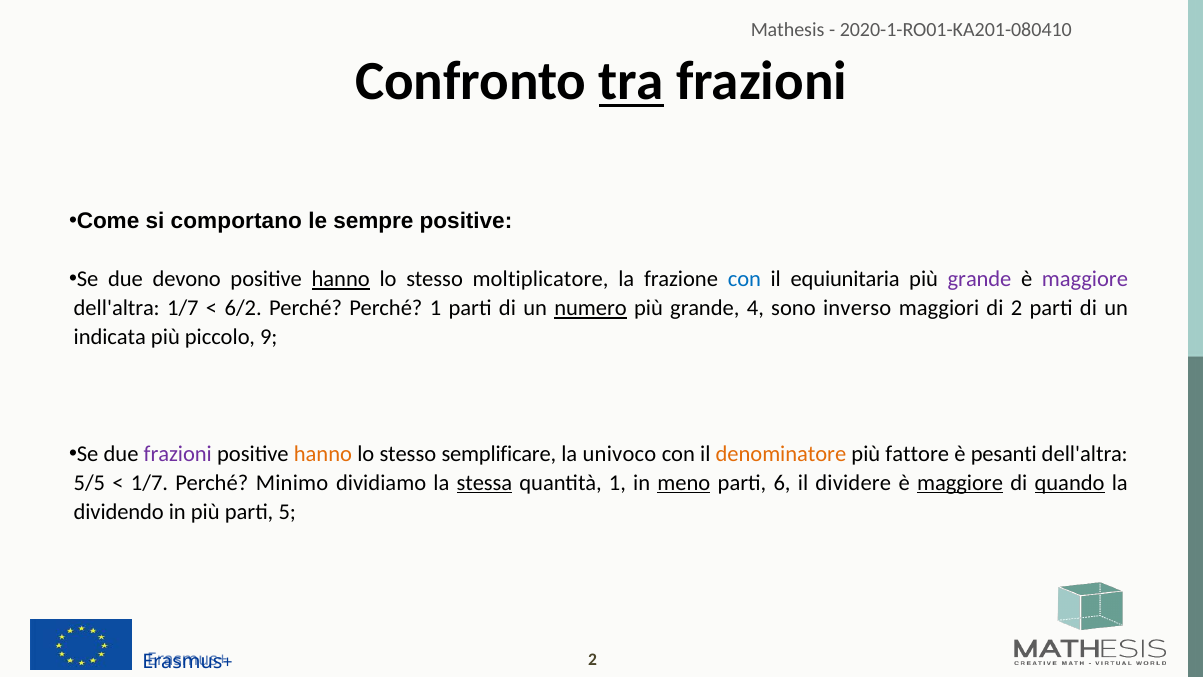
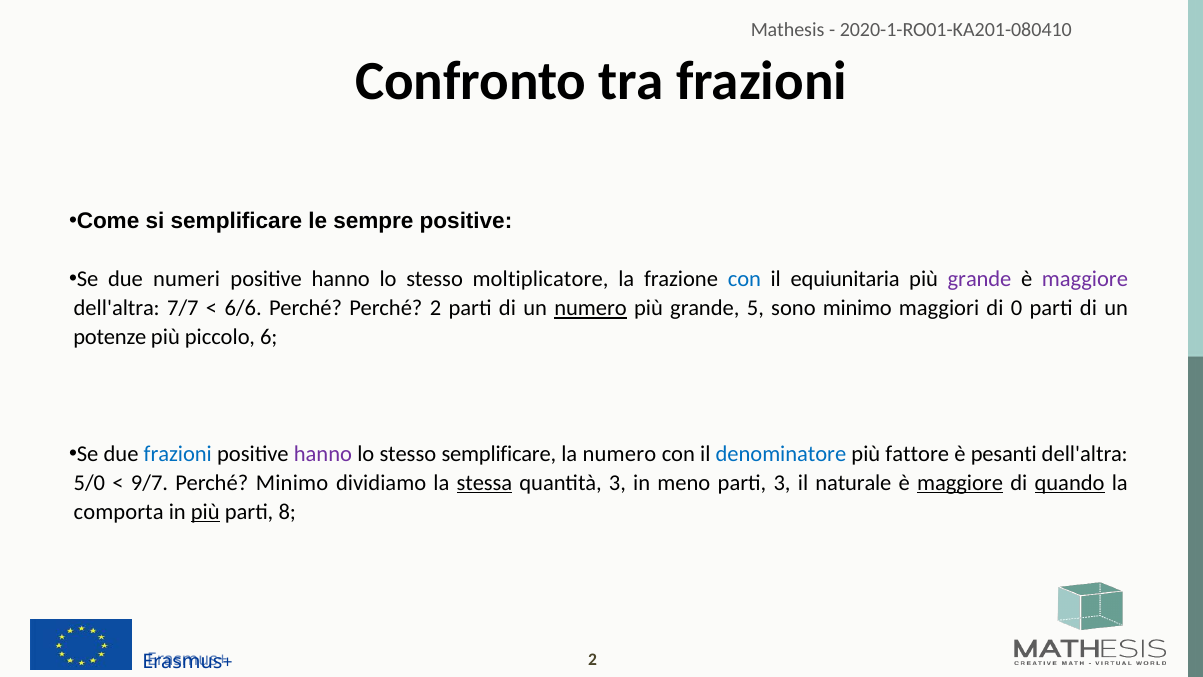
tra underline: present -> none
si comportano: comportano -> semplificare
devono: devono -> numeri
hanno at (341, 279) underline: present -> none
dell'altra 1/7: 1/7 -> 7/7
6/2: 6/2 -> 6/6
Perché 1: 1 -> 2
4: 4 -> 5
sono inverso: inverso -> minimo
di 2: 2 -> 0
indicata: indicata -> potenze
9: 9 -> 6
frazioni at (178, 454) colour: purple -> blue
hanno at (323, 454) colour: orange -> purple
la univoco: univoco -> numero
denominatore colour: orange -> blue
5/5: 5/5 -> 5/0
1/7 at (149, 483): 1/7 -> 9/7
quantità 1: 1 -> 3
meno underline: present -> none
parti 6: 6 -> 3
dividere: dividere -> naturale
dividendo: dividendo -> comporta
più at (205, 512) underline: none -> present
5: 5 -> 8
